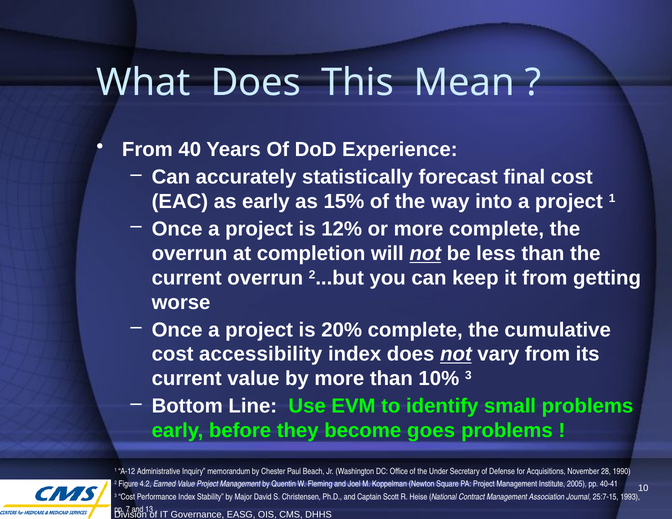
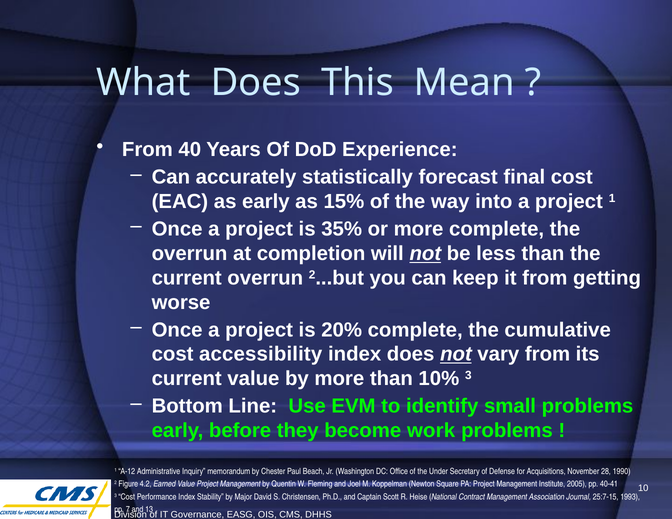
12%: 12% -> 35%
goes: goes -> work
